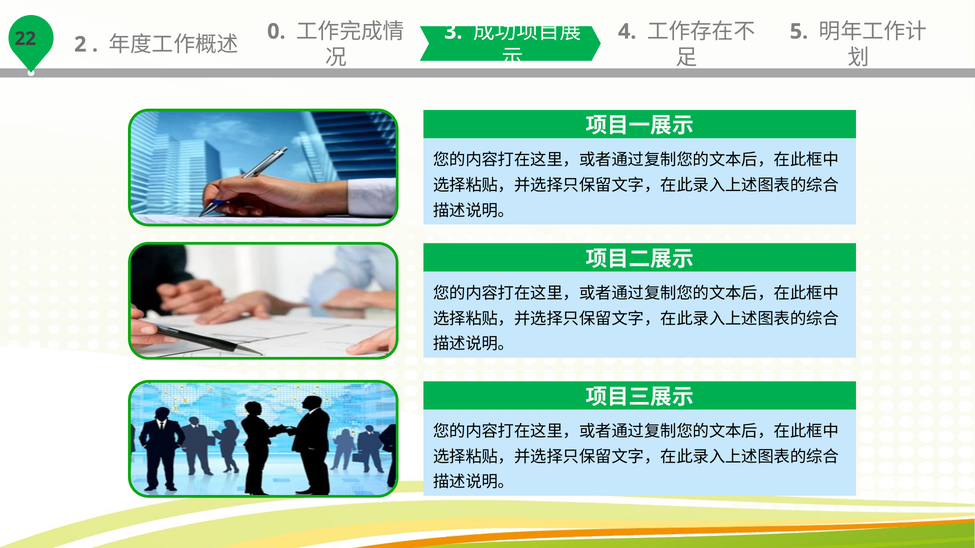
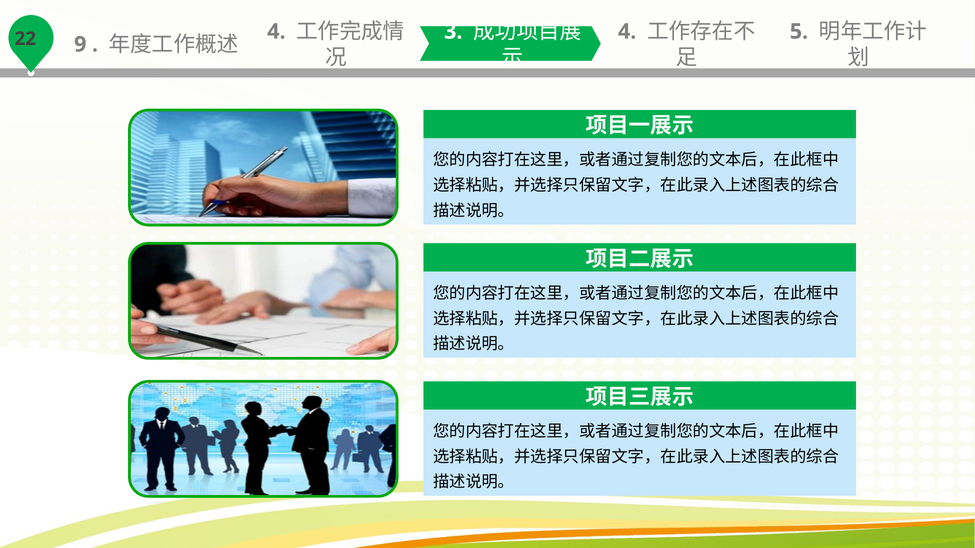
2: 2 -> 9
0 at (276, 32): 0 -> 4
